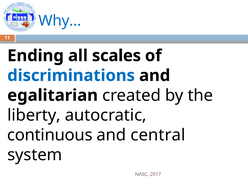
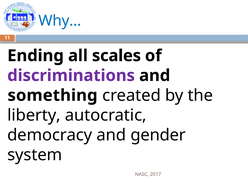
discriminations colour: blue -> purple
egalitarian: egalitarian -> something
continuous: continuous -> democracy
central: central -> gender
